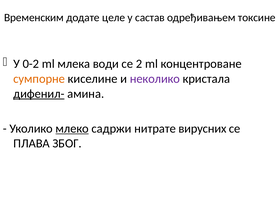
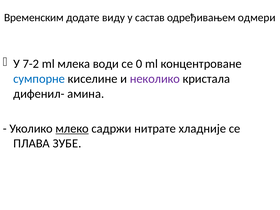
целе: целе -> виду
токсине: токсине -> одмери
0-2: 0-2 -> 7-2
2: 2 -> 0
сумпорне colour: orange -> blue
дифенил- underline: present -> none
вирусних: вирусних -> хладније
ЗБОГ: ЗБОГ -> ЗУБЕ
